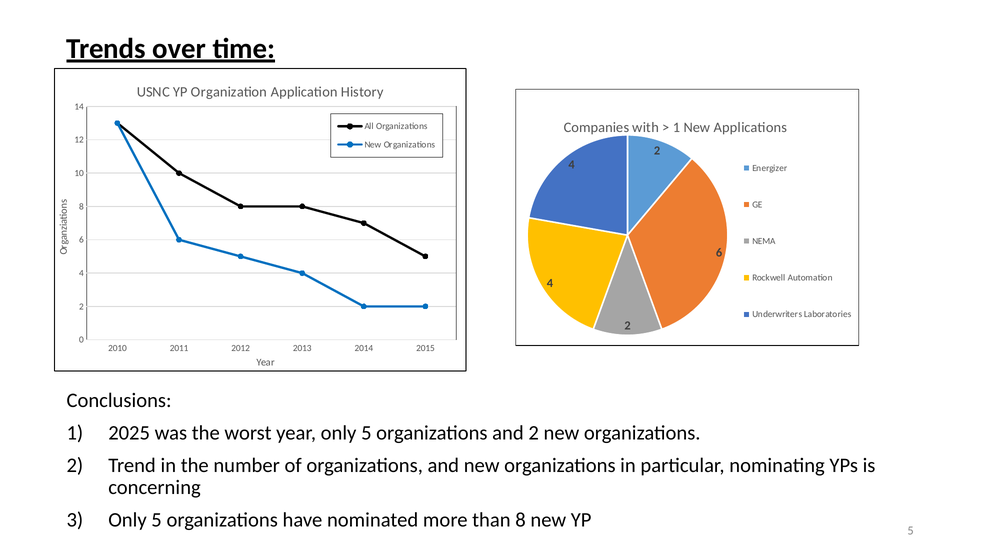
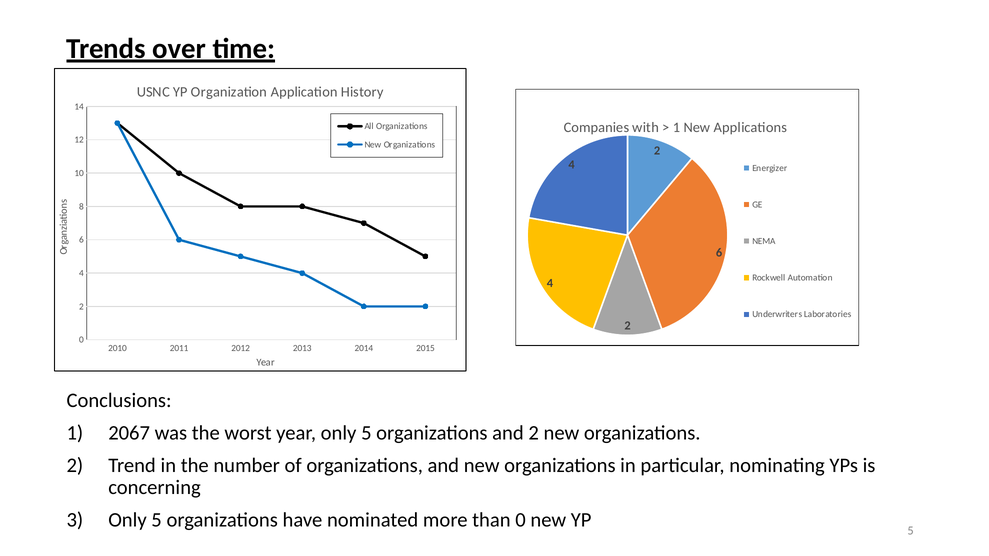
2025: 2025 -> 2067
than 8: 8 -> 0
